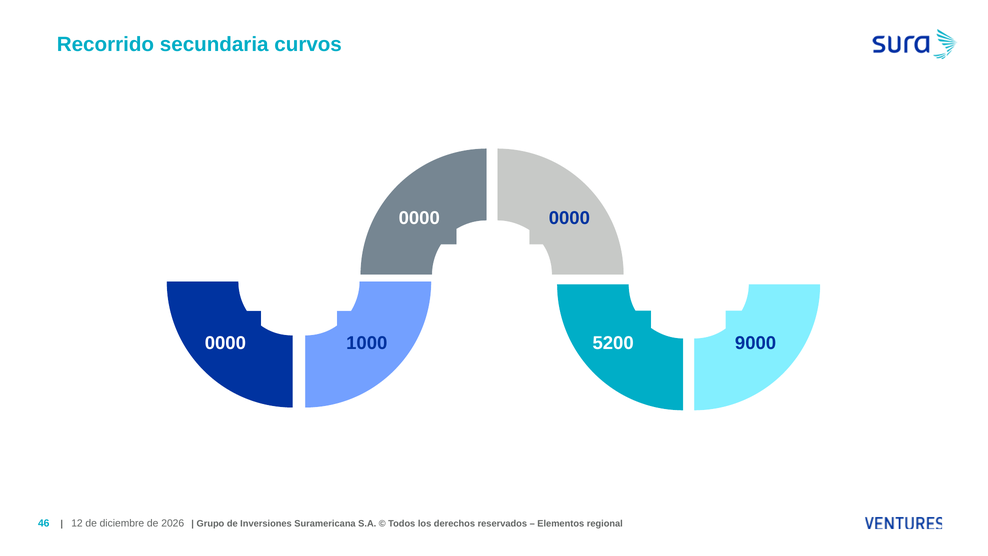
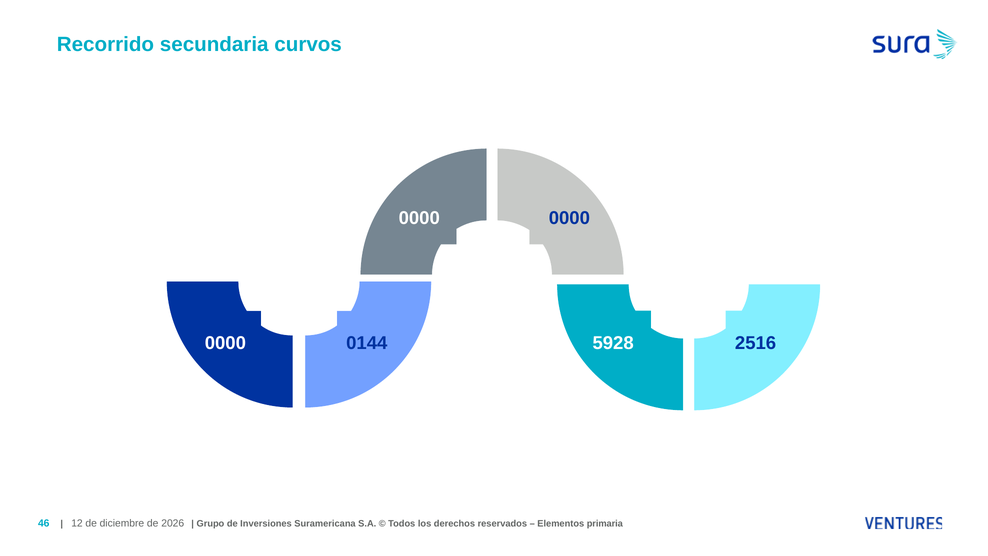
1000: 1000 -> 0144
5200: 5200 -> 5928
9000: 9000 -> 2516
regional: regional -> primaria
